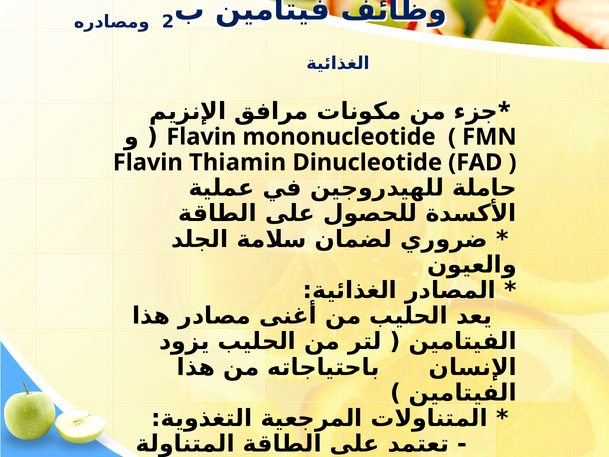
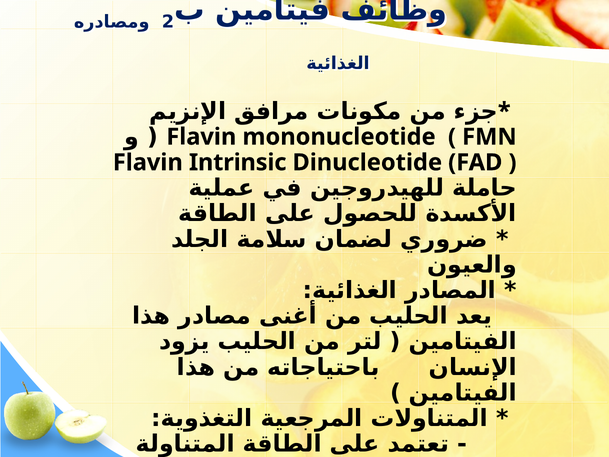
Thiamin: Thiamin -> Intrinsic
